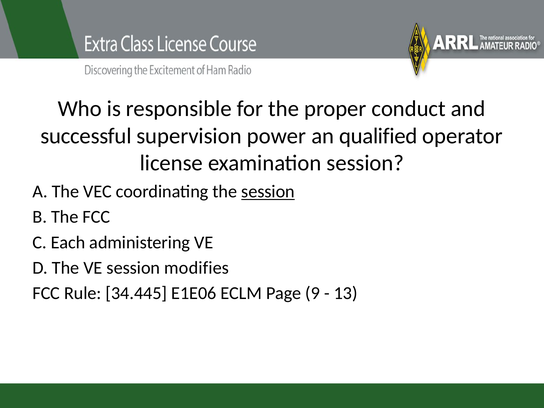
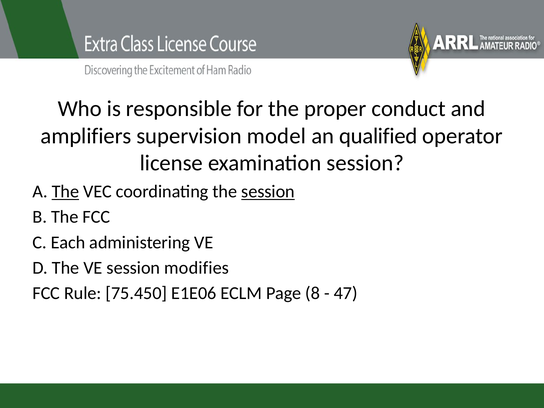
successful: successful -> amplifiers
power: power -> model
The at (65, 192) underline: none -> present
34.445: 34.445 -> 75.450
9: 9 -> 8
13: 13 -> 47
